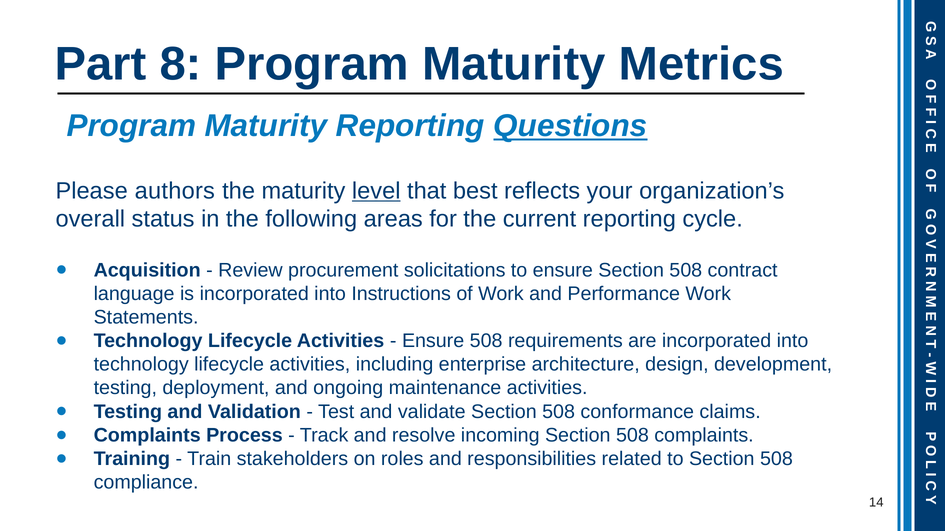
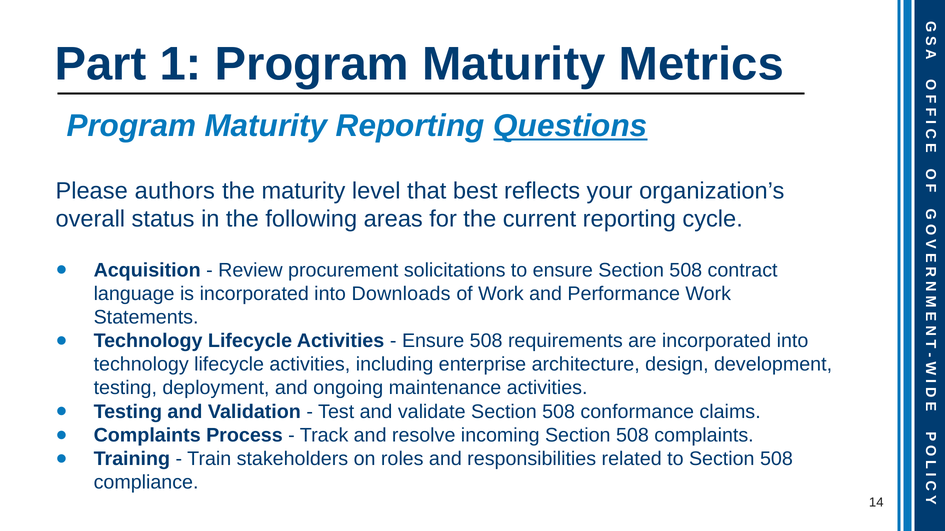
8: 8 -> 1
level underline: present -> none
Instructions: Instructions -> Downloads
